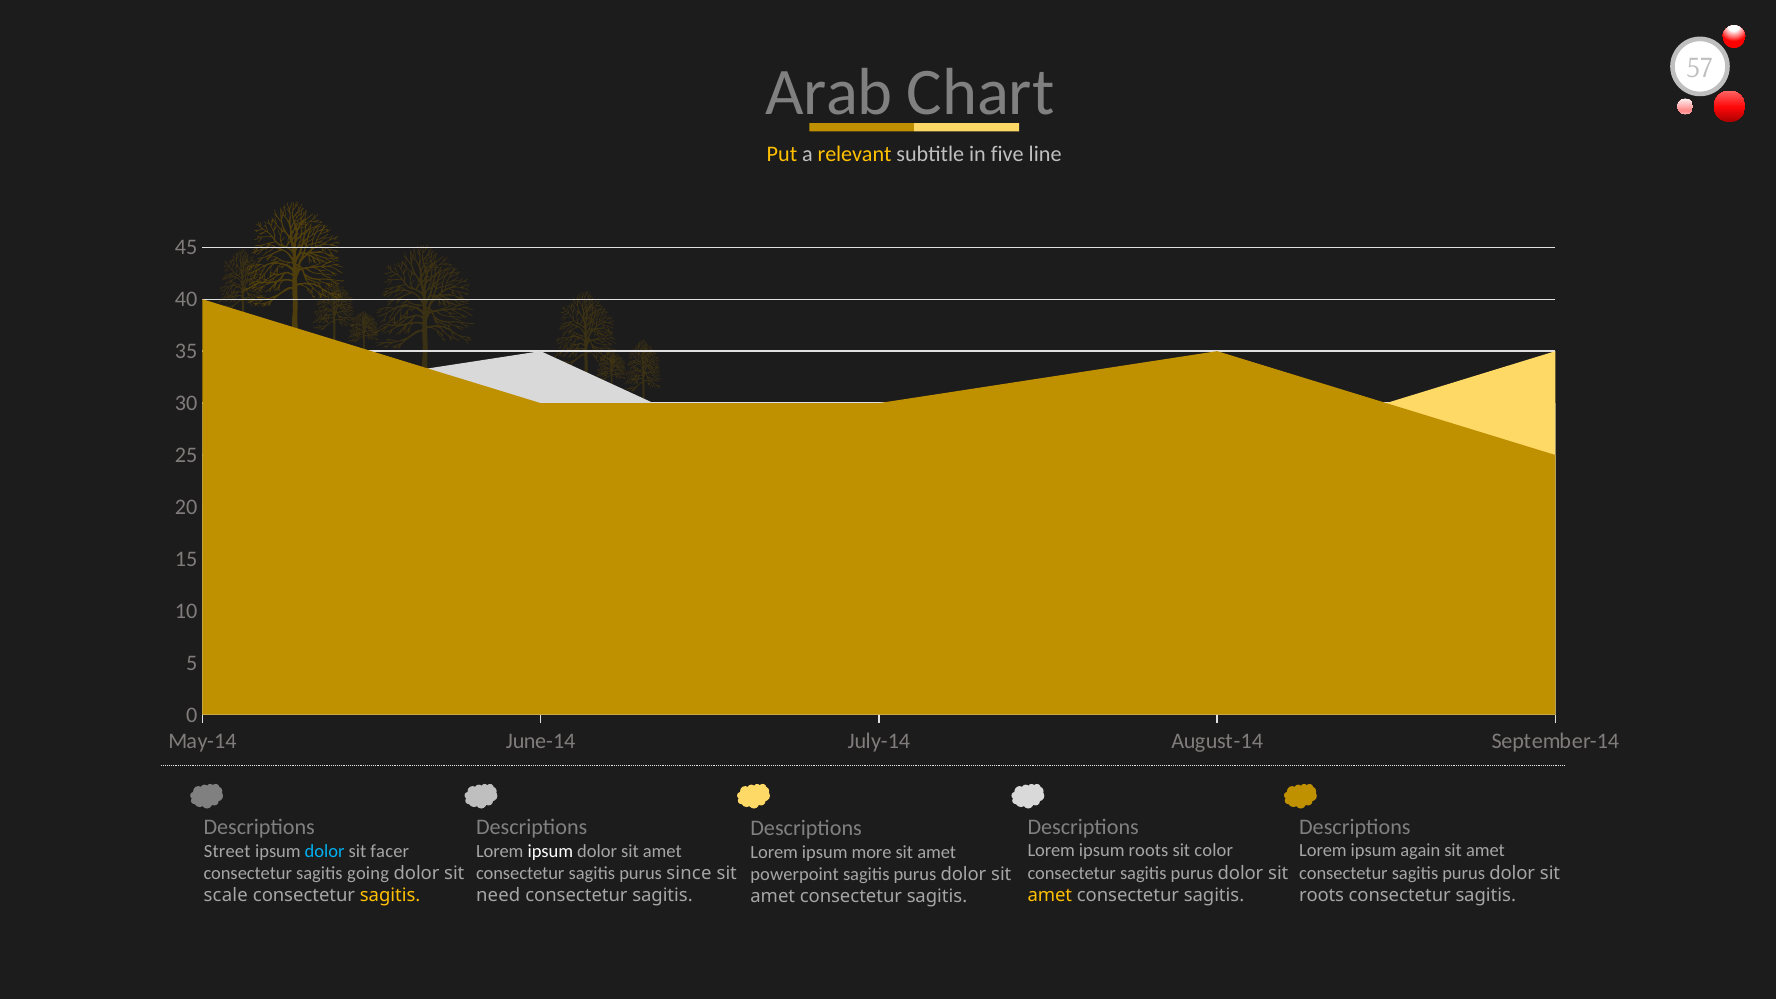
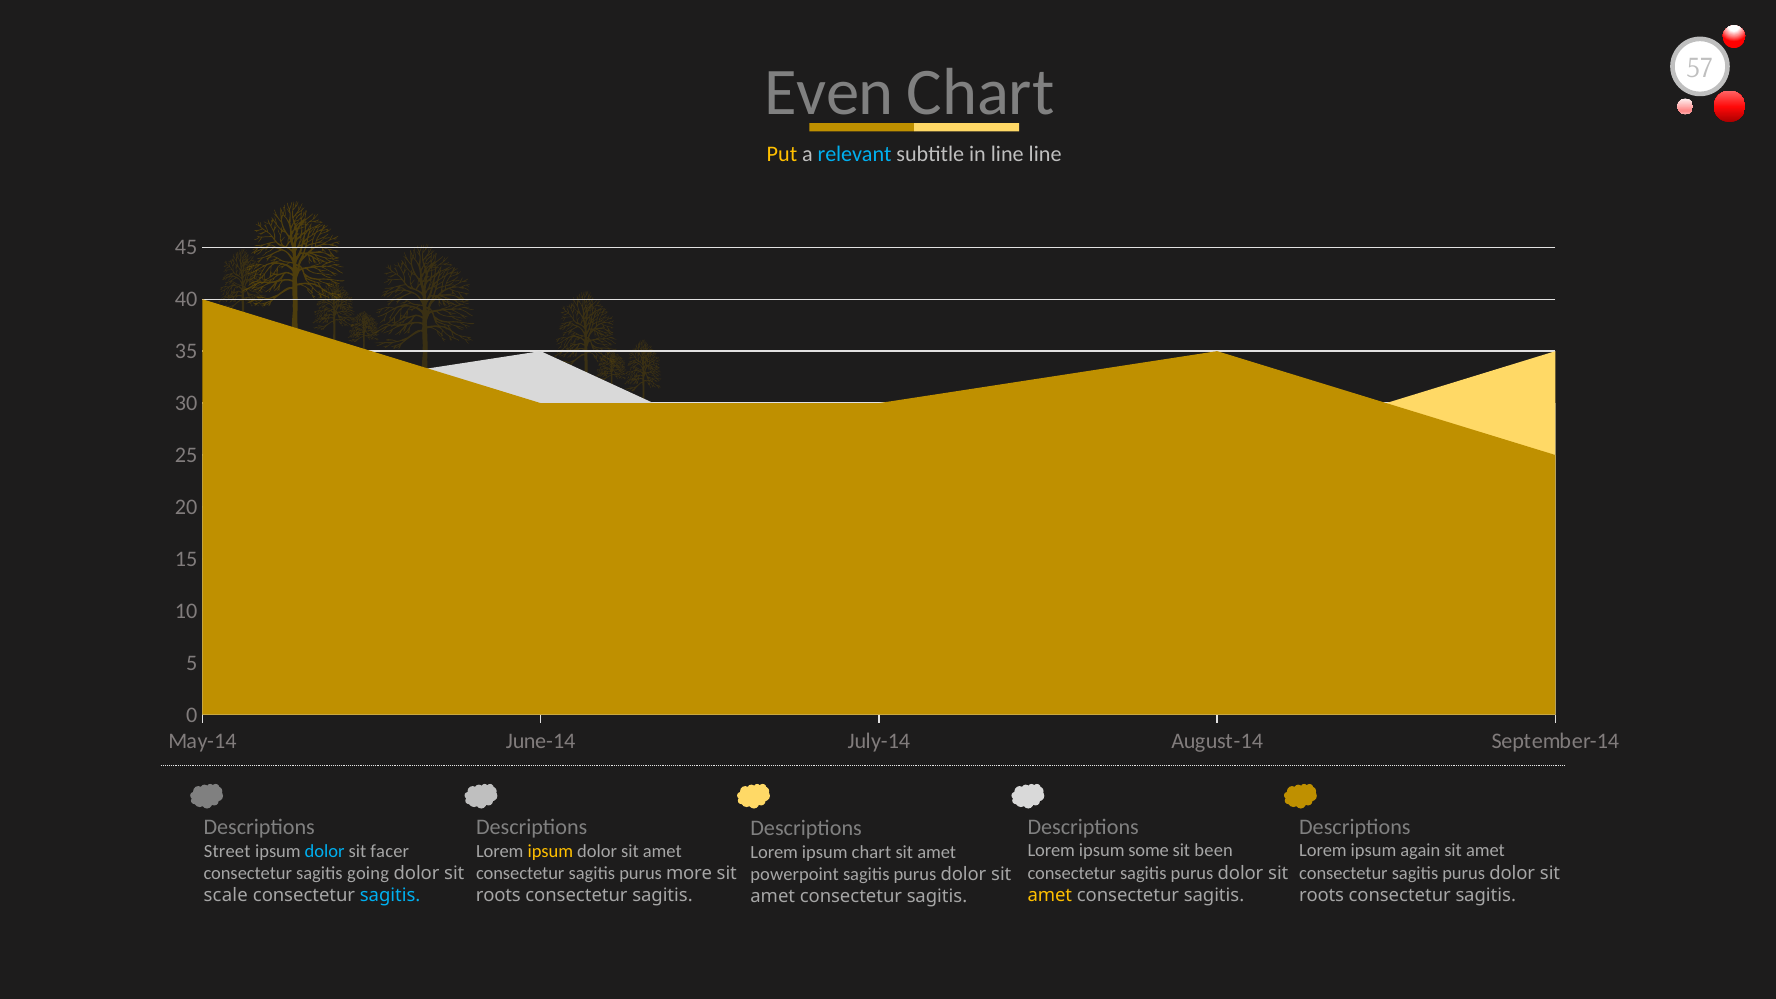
Arab: Arab -> Even
relevant colour: yellow -> light blue
in five: five -> line
ipsum roots: roots -> some
color: color -> been
ipsum at (550, 852) colour: white -> yellow
ipsum more: more -> chart
since: since -> more
sagitis at (390, 896) colour: yellow -> light blue
need at (498, 896): need -> roots
